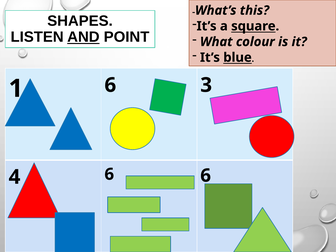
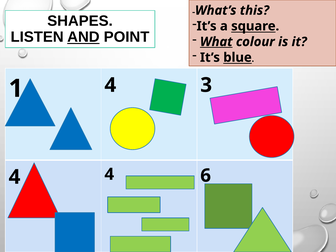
What underline: none -> present
6 at (110, 85): 6 -> 4
6 at (109, 174): 6 -> 4
